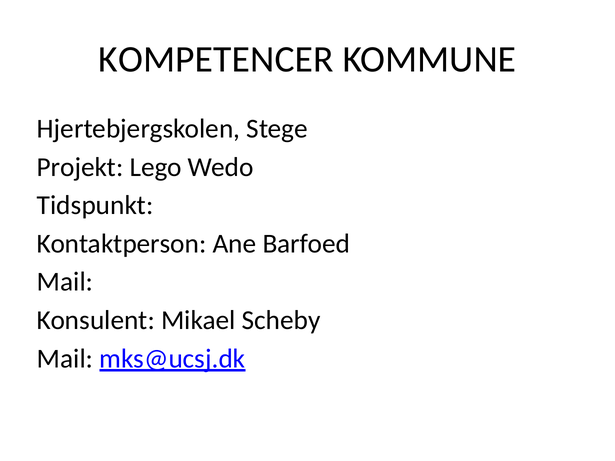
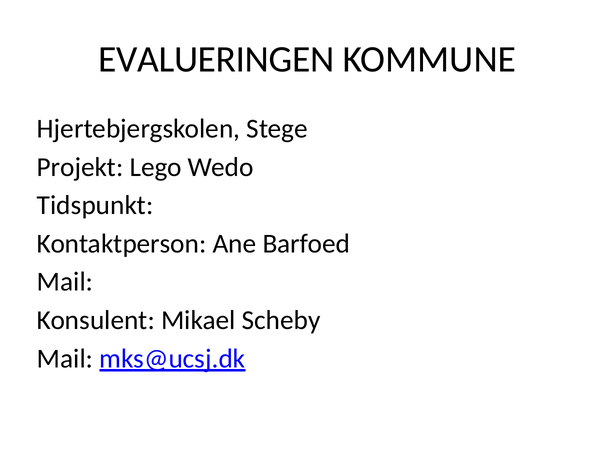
KOMPETENCER: KOMPETENCER -> EVALUERINGEN
